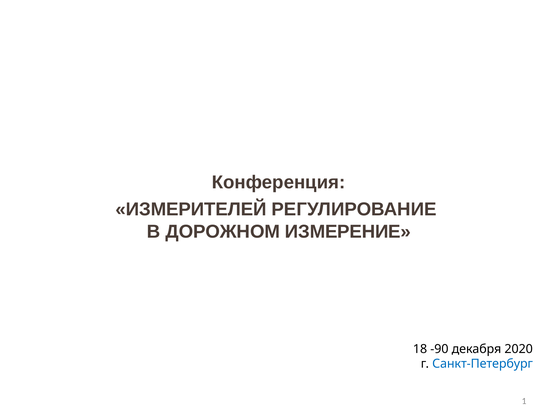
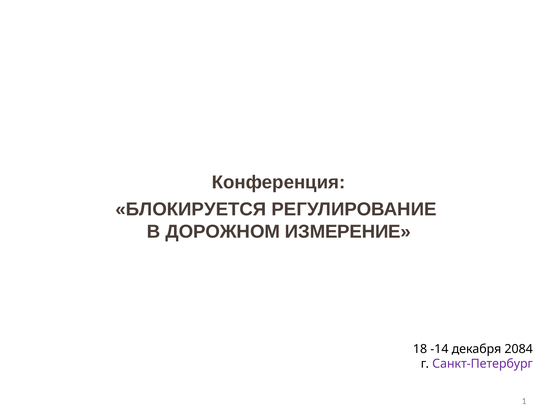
ИЗМЕРИТЕЛЕЙ: ИЗМЕРИТЕЛЕЙ -> БЛОКИРУЕТСЯ
-90: -90 -> -14
2020: 2020 -> 2084
Санкт-Петербург colour: blue -> purple
